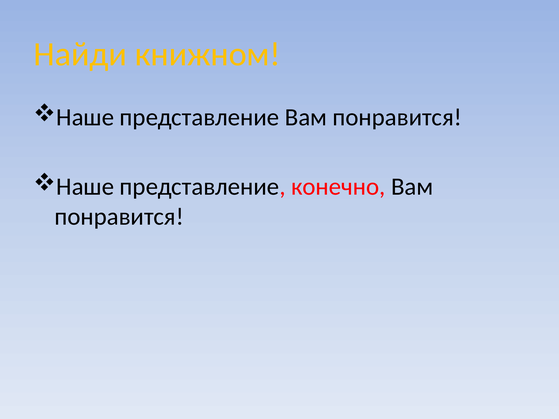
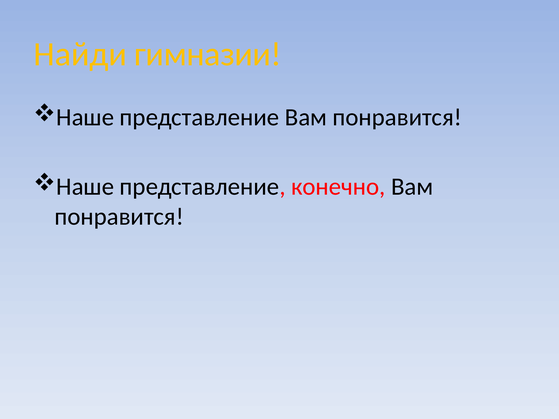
книжном: книжном -> гимназии
